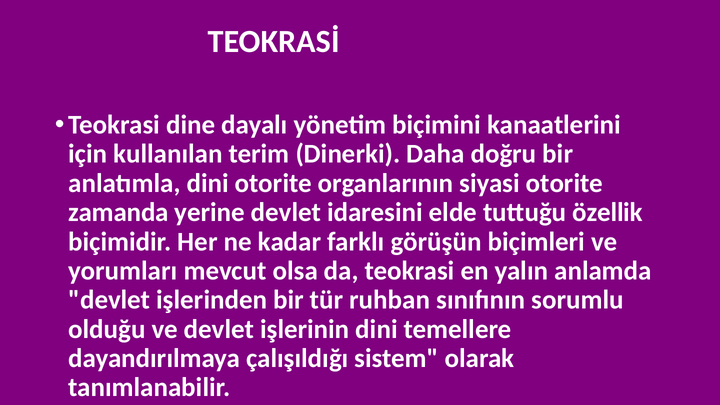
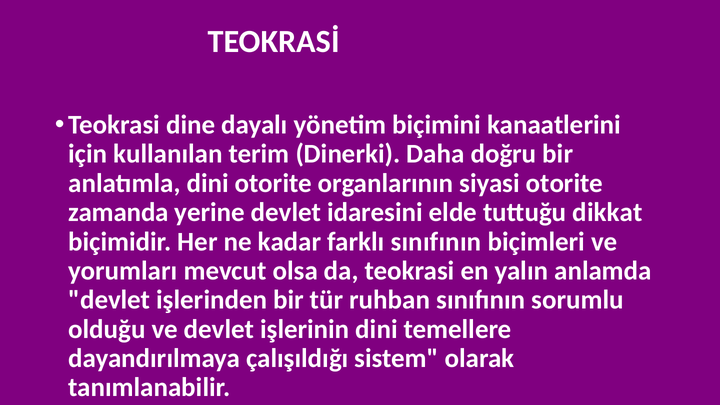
özellik: özellik -> dikkat
farklı görüşün: görüşün -> sınıfının
